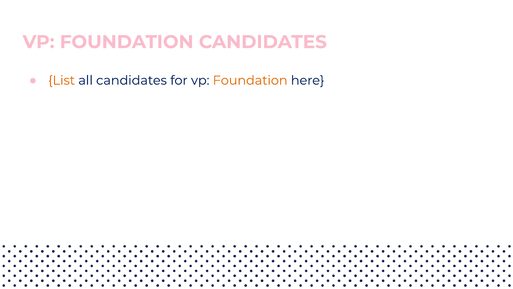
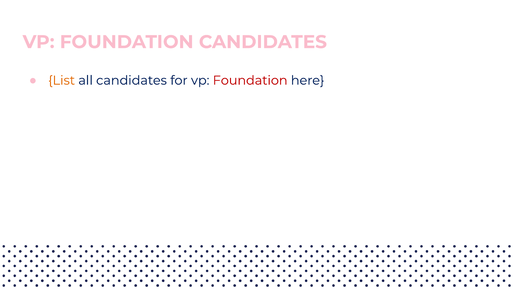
Foundation at (250, 80) colour: orange -> red
